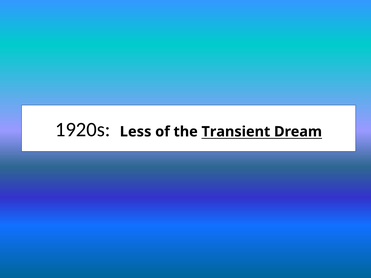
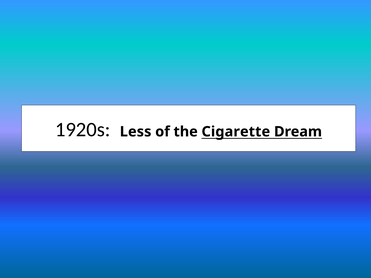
Transient: Transient -> Cigarette
